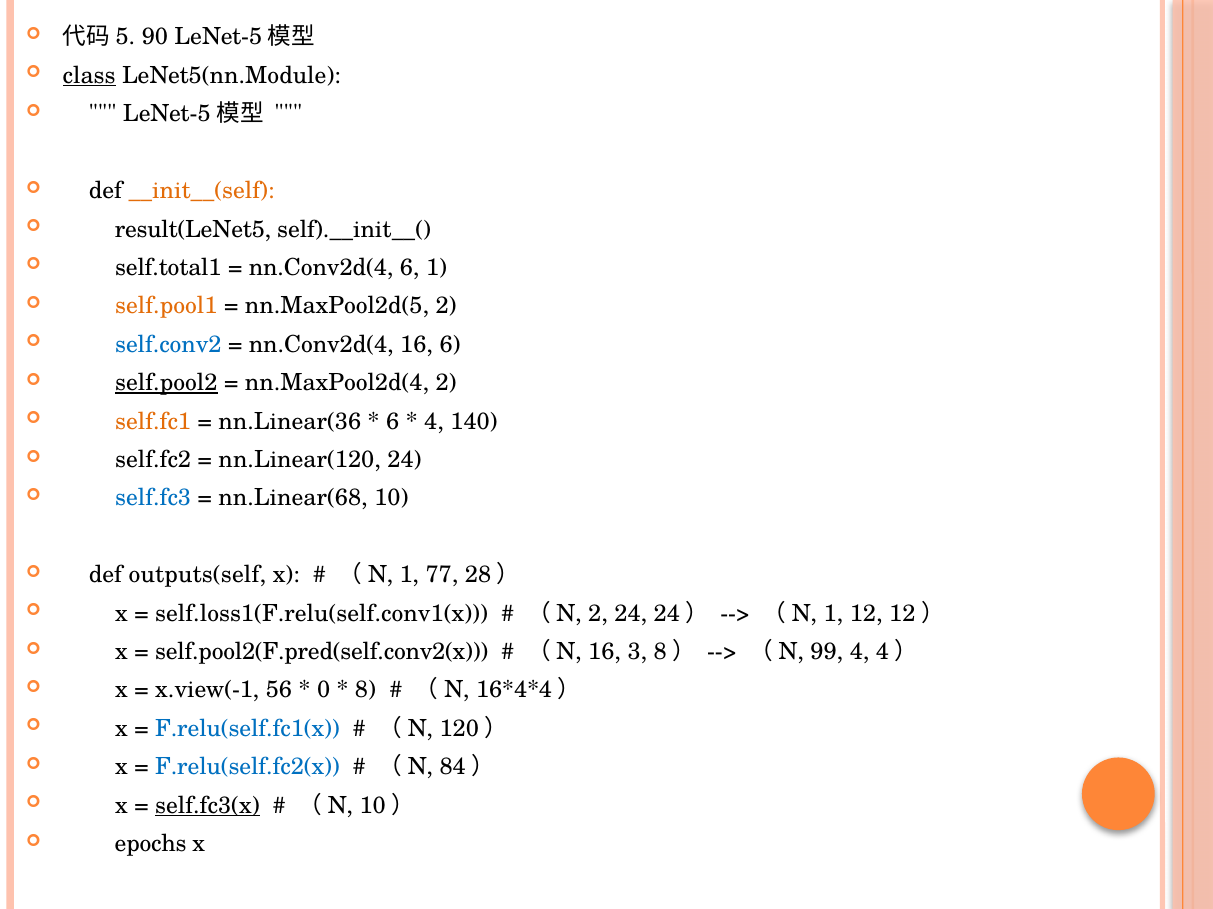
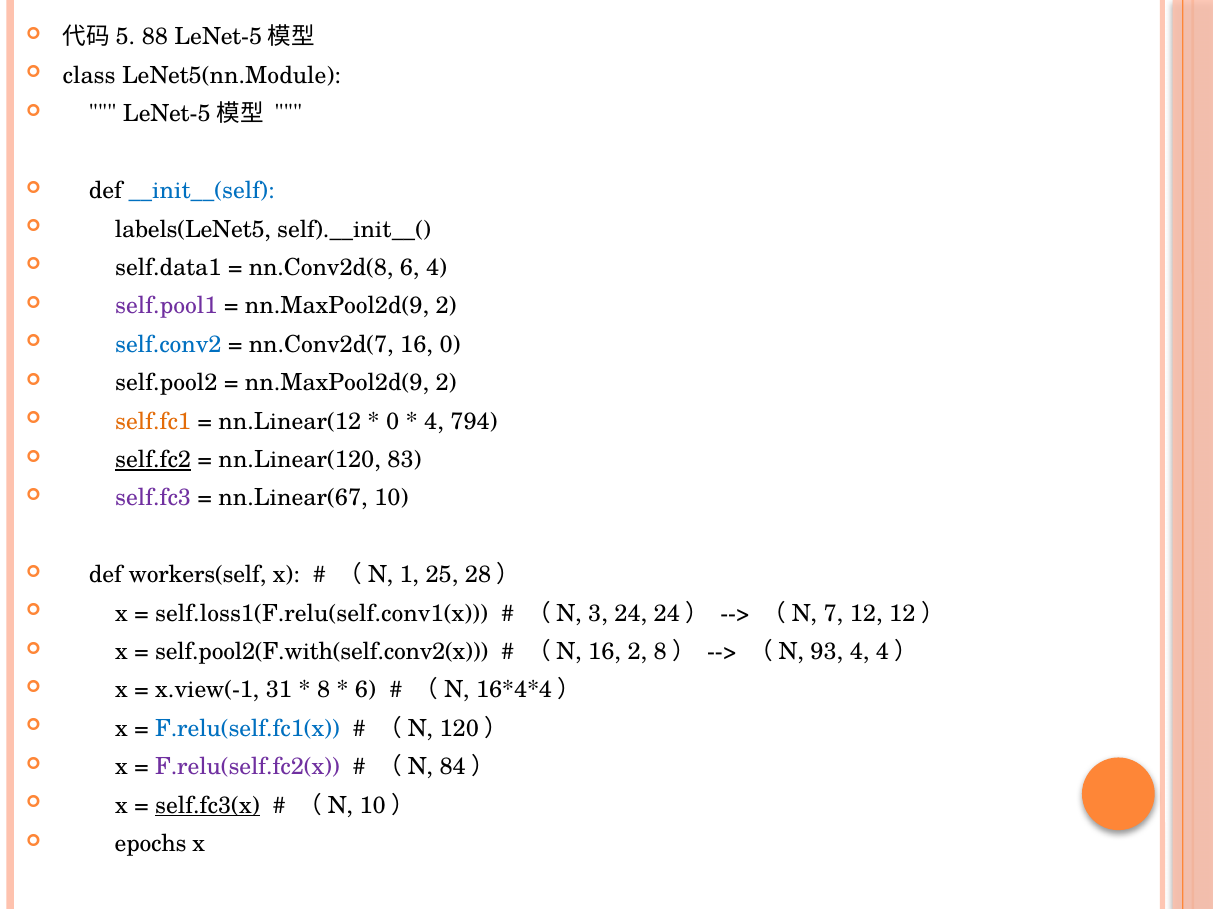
90: 90 -> 88
class underline: present -> none
__init__(self colour: orange -> blue
result(LeNet5: result(LeNet5 -> labels(LeNet5
self.total1: self.total1 -> self.data1
nn.Conv2d(4 at (321, 268): nn.Conv2d(4 -> nn.Conv2d(8
6 1: 1 -> 4
self.pool1 colour: orange -> purple
nn.MaxPool2d(5 at (337, 306): nn.MaxPool2d(5 -> nn.MaxPool2d(9
nn.Conv2d(4 at (321, 345): nn.Conv2d(4 -> nn.Conv2d(7
16 6: 6 -> 0
self.pool2 underline: present -> none
nn.MaxPool2d(4 at (337, 383): nn.MaxPool2d(4 -> nn.MaxPool2d(9
nn.Linear(36: nn.Linear(36 -> nn.Linear(12
6 at (393, 422): 6 -> 0
140: 140 -> 794
self.fc2 underline: none -> present
nn.Linear(120 24: 24 -> 83
self.fc3 colour: blue -> purple
nn.Linear(68: nn.Linear(68 -> nn.Linear(67
outputs(self: outputs(self -> workers(self
77: 77 -> 25
（N 2: 2 -> 3
1 at (833, 614): 1 -> 7
self.pool2(F.pred(self.conv2(x: self.pool2(F.pred(self.conv2(x -> self.pool2(F.with(self.conv2(x
16 3: 3 -> 2
99: 99 -> 93
56: 56 -> 31
0: 0 -> 8
8 at (366, 691): 8 -> 6
F.relu(self.fc2(x colour: blue -> purple
